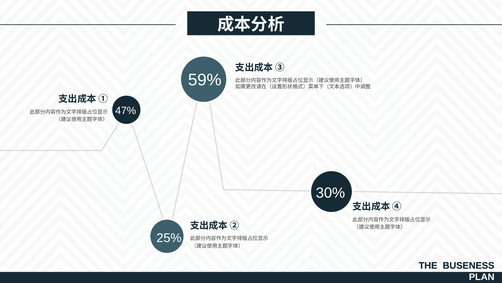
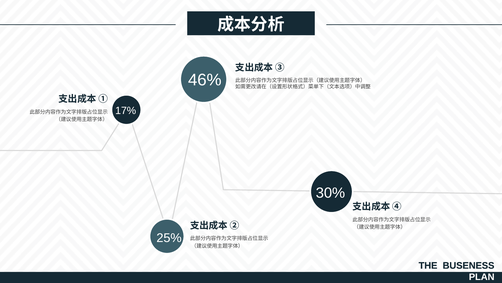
59%: 59% -> 46%
47%: 47% -> 17%
